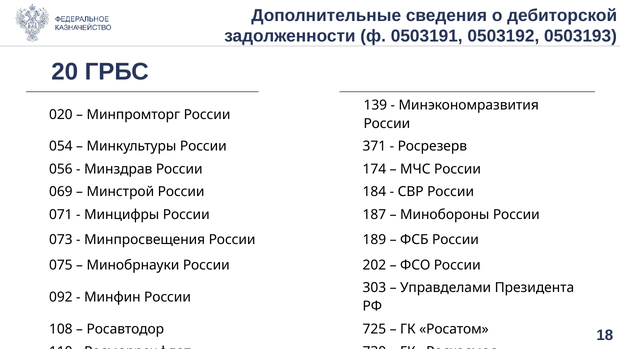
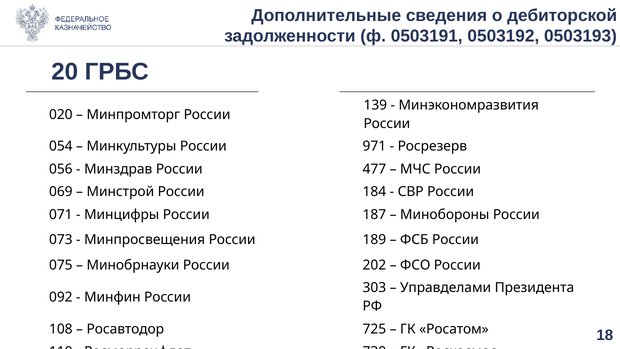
371: 371 -> 971
174: 174 -> 477
